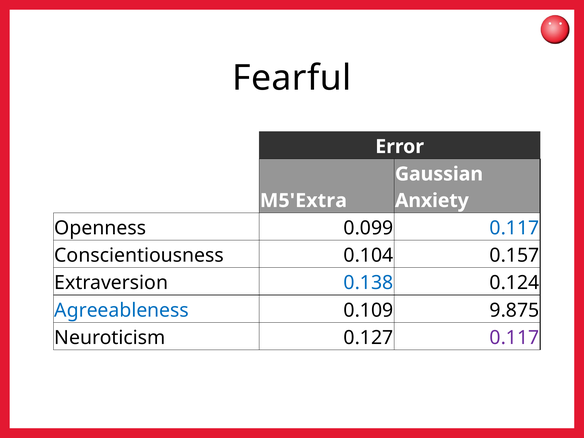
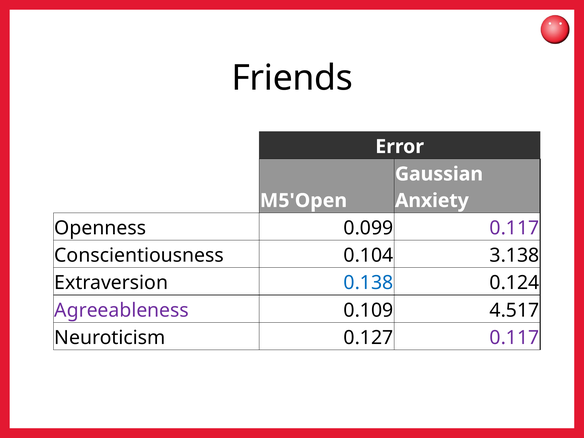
Fearful: Fearful -> Friends
M5'Extra: M5'Extra -> M5'Open
0.117 at (514, 228) colour: blue -> purple
0.157: 0.157 -> 3.138
Agreeableness colour: blue -> purple
9.875: 9.875 -> 4.517
